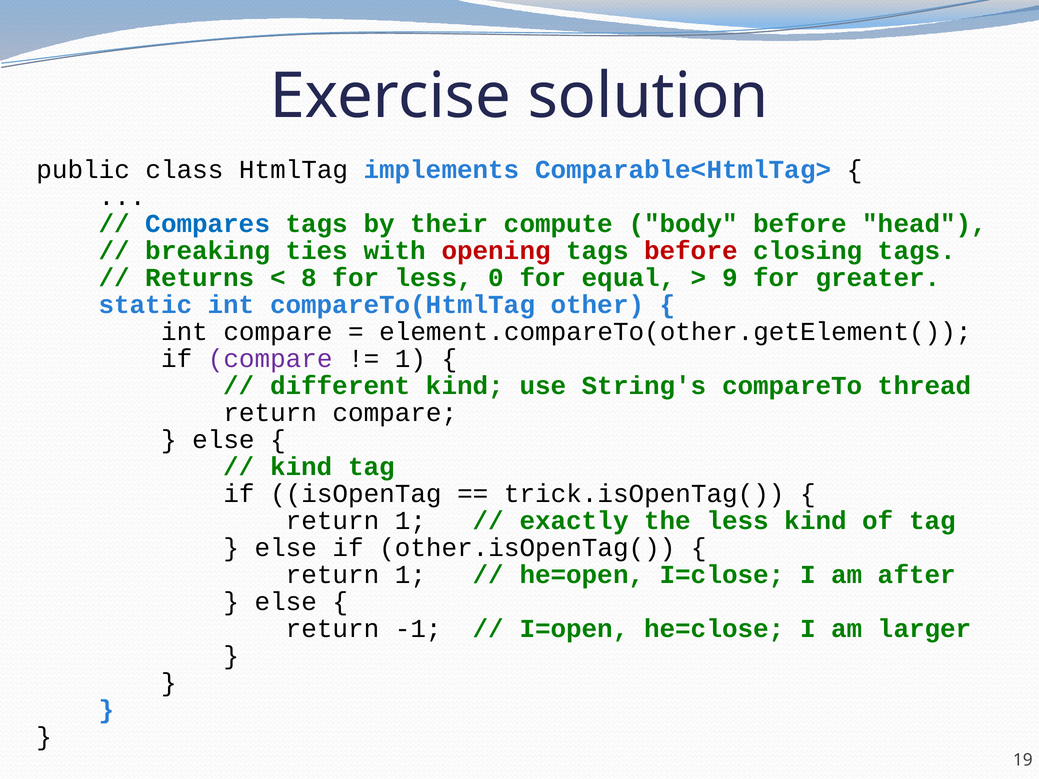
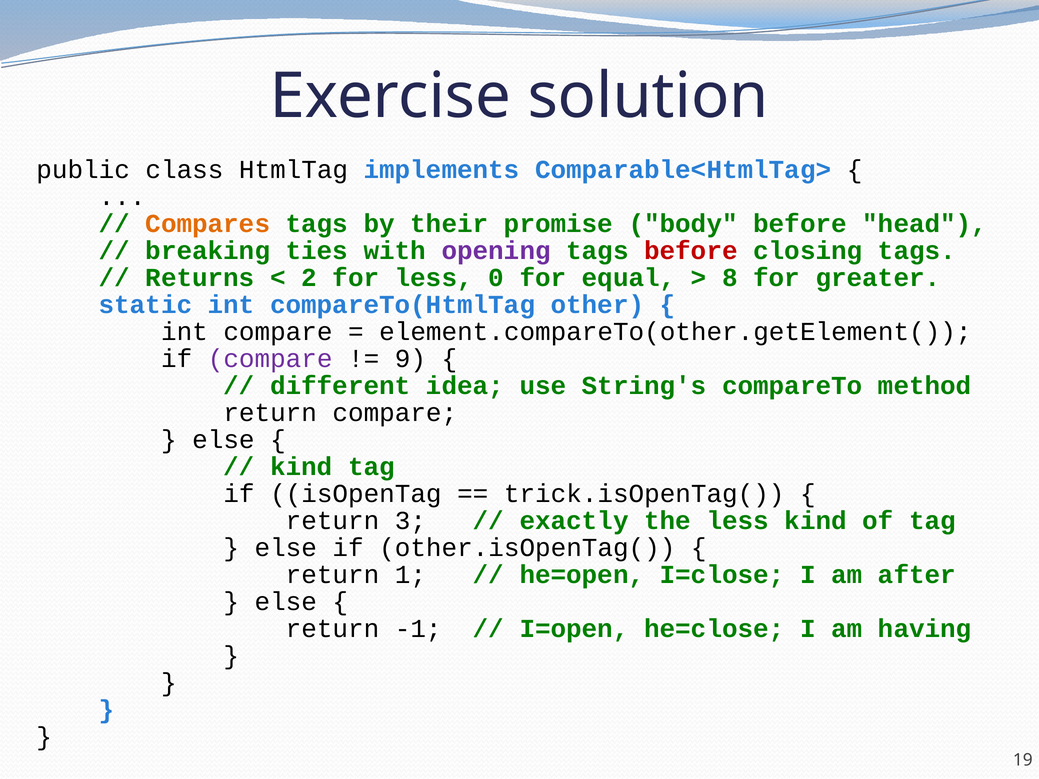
Compares colour: blue -> orange
compute: compute -> promise
opening colour: red -> purple
8: 8 -> 2
9: 9 -> 8
1 at (410, 359): 1 -> 9
different kind: kind -> idea
thread: thread -> method
1 at (410, 521): 1 -> 3
larger: larger -> having
